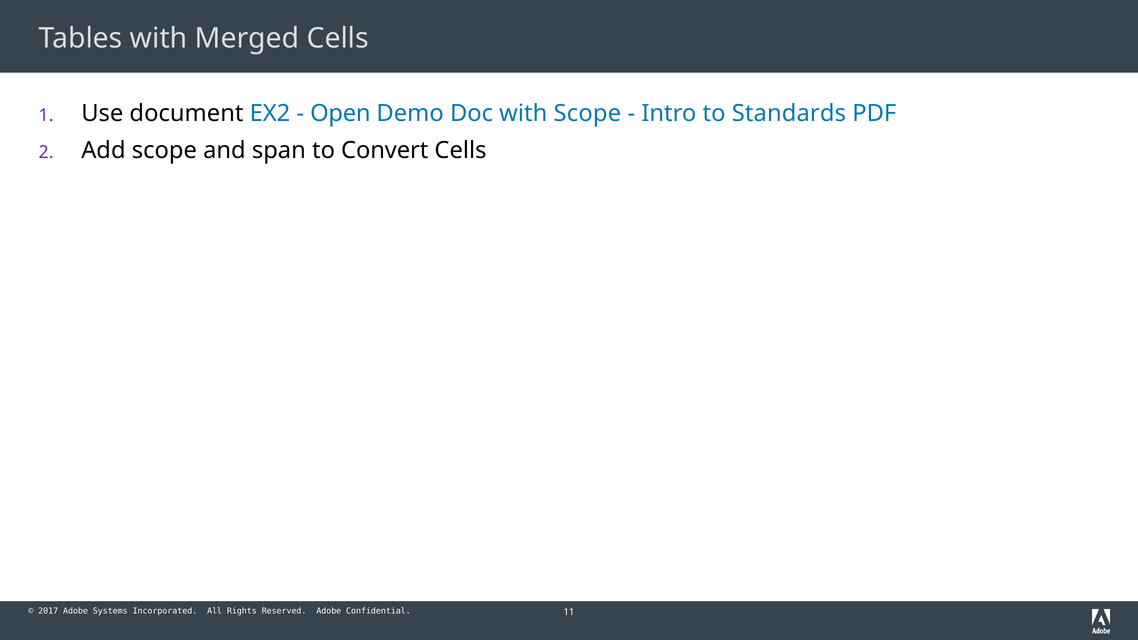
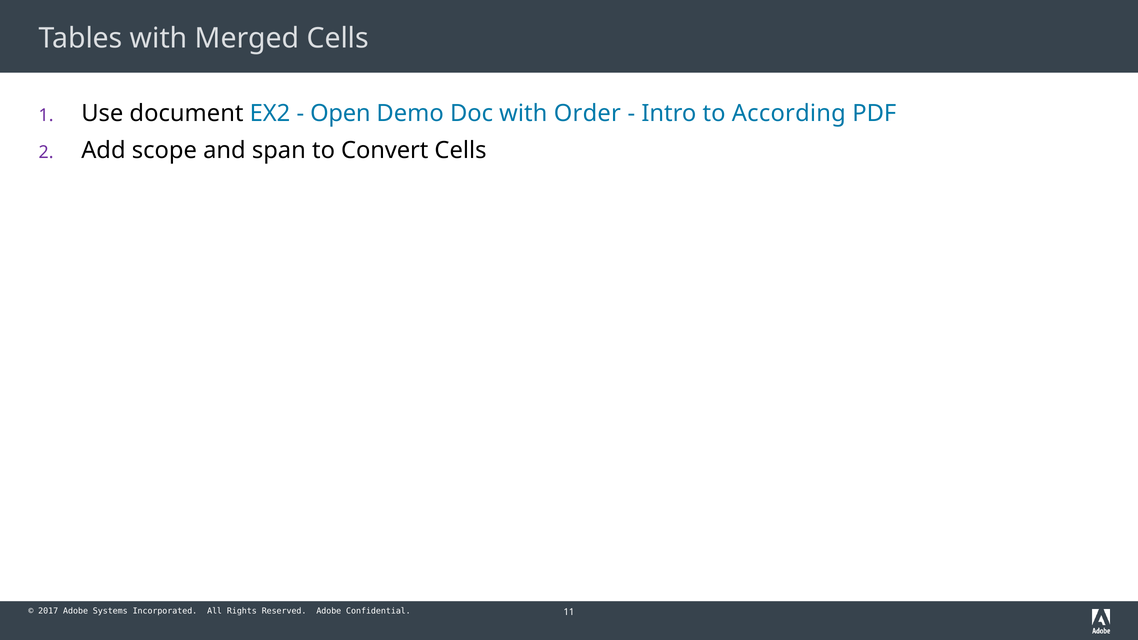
with Scope: Scope -> Order
Standards: Standards -> According
